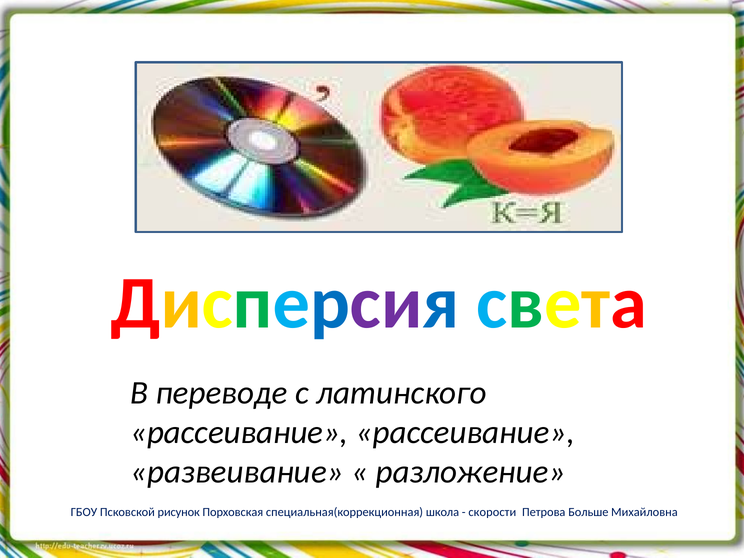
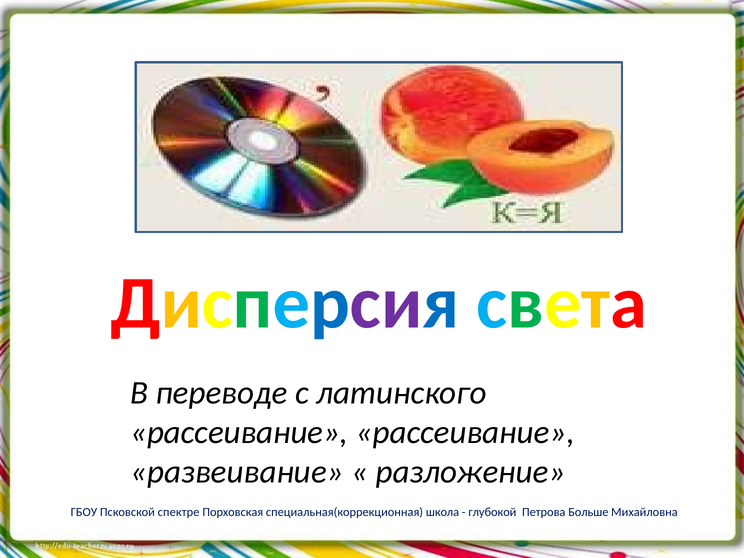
рисунок: рисунок -> спектре
скорости: скорости -> глубокой
